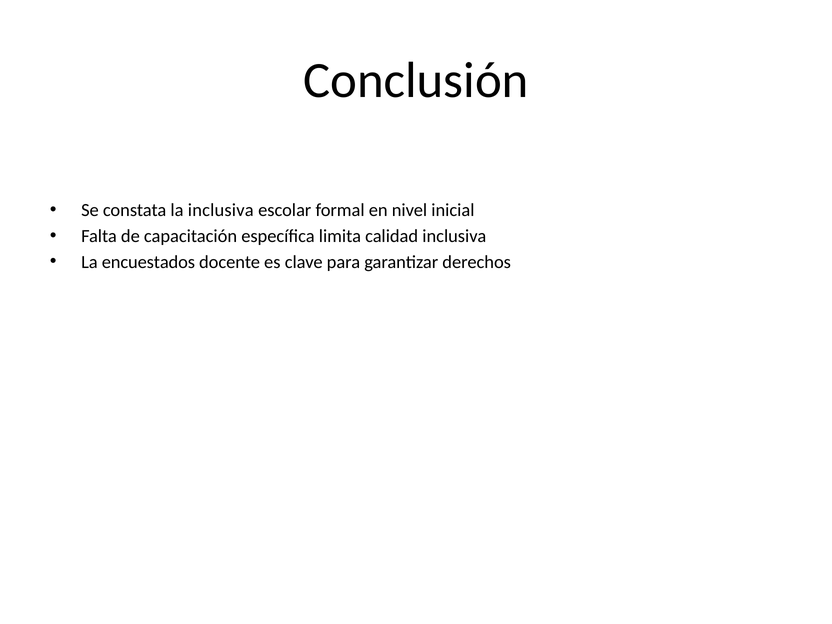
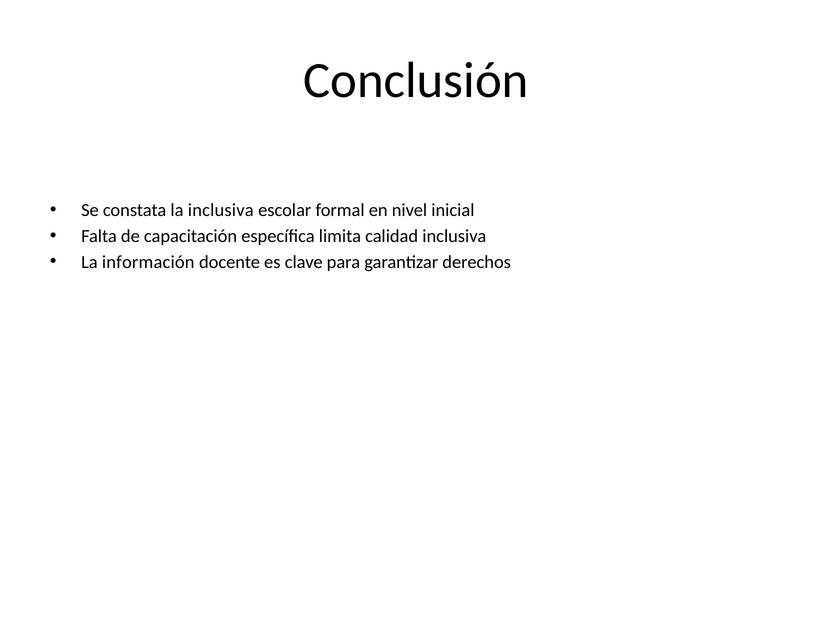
encuestados: encuestados -> información
